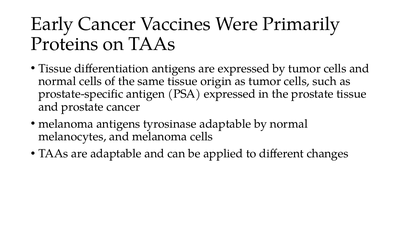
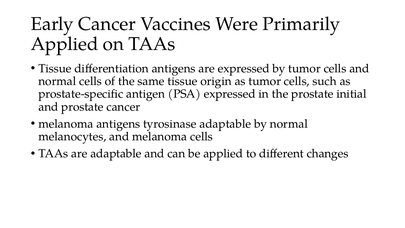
Proteins at (65, 44): Proteins -> Applied
prostate tissue: tissue -> initial
